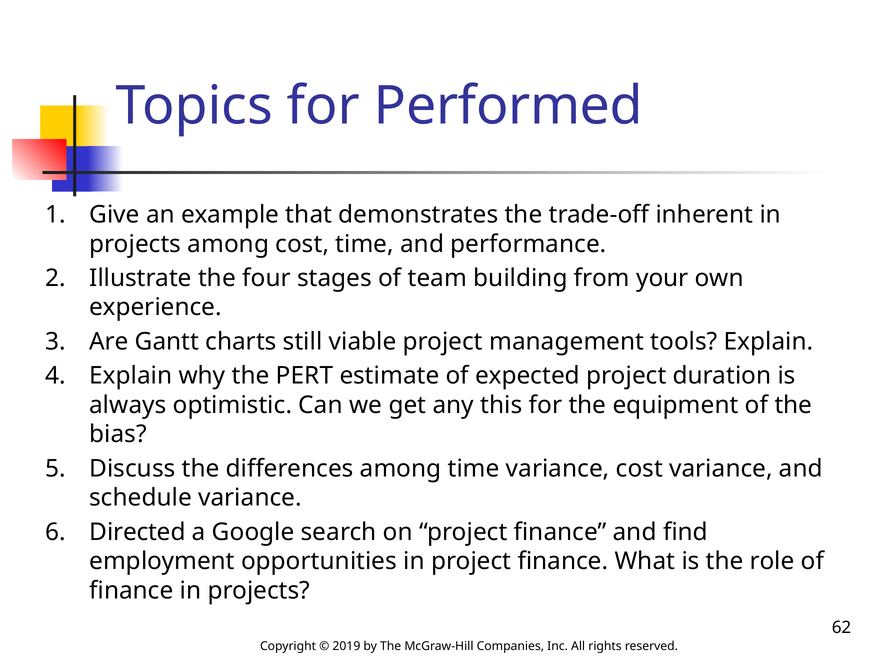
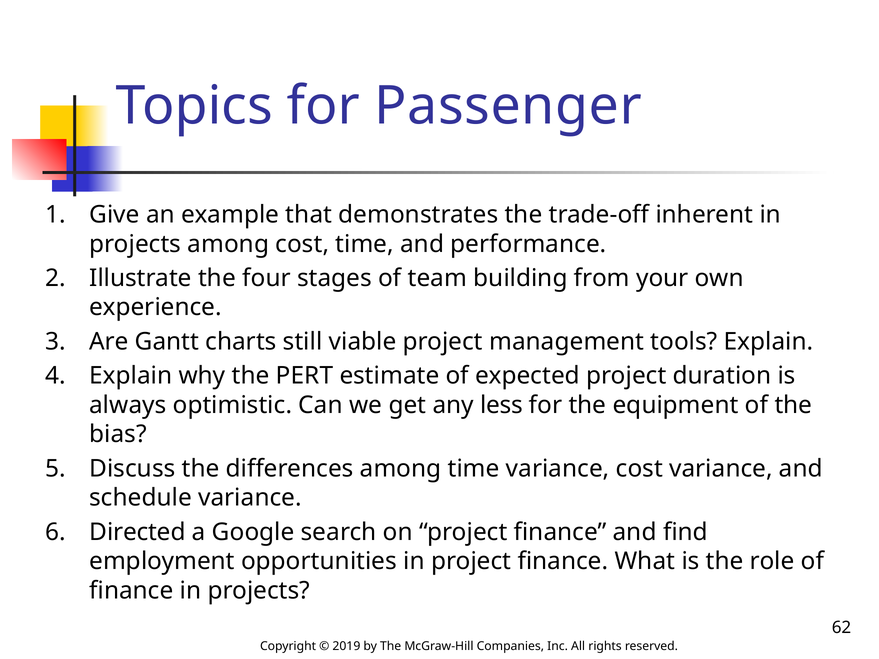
Performed: Performed -> Passenger
this: this -> less
